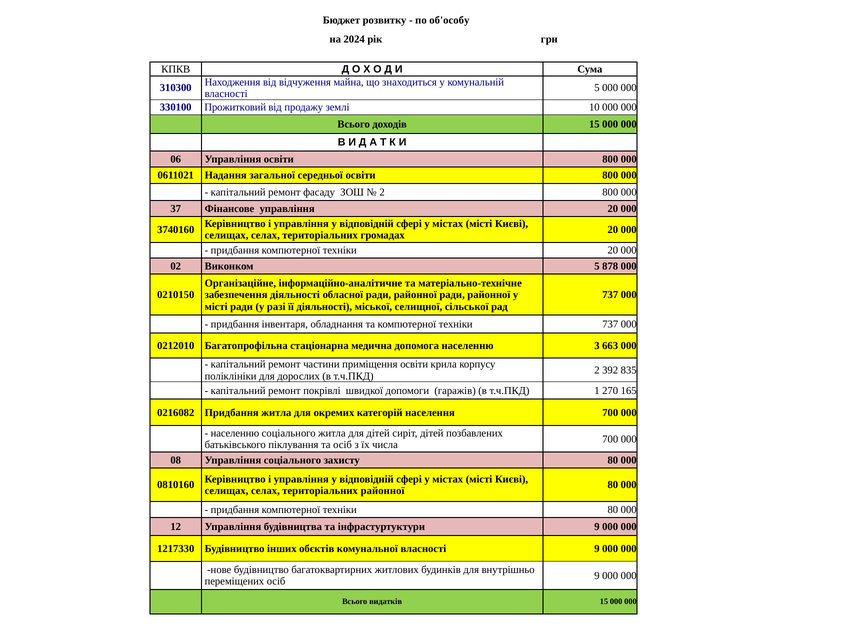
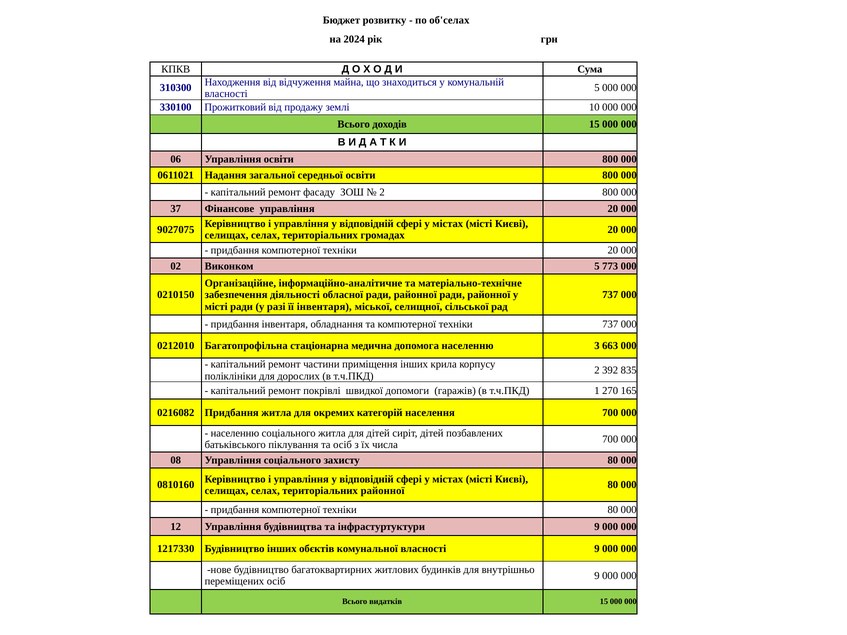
об'особу: об'особу -> об'селах
3740160: 3740160 -> 9027075
878: 878 -> 773
її діяльності: діяльності -> інвентаря
приміщення освіти: освіти -> інших
